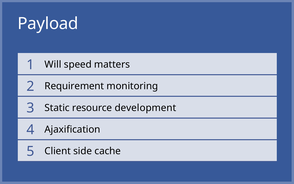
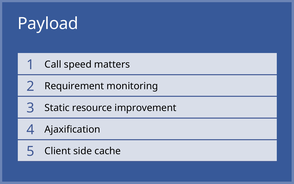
Will: Will -> Call
development: development -> improvement
